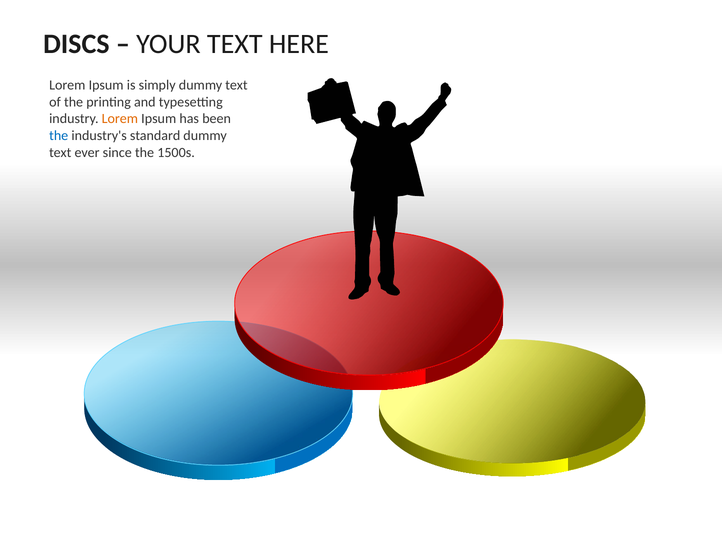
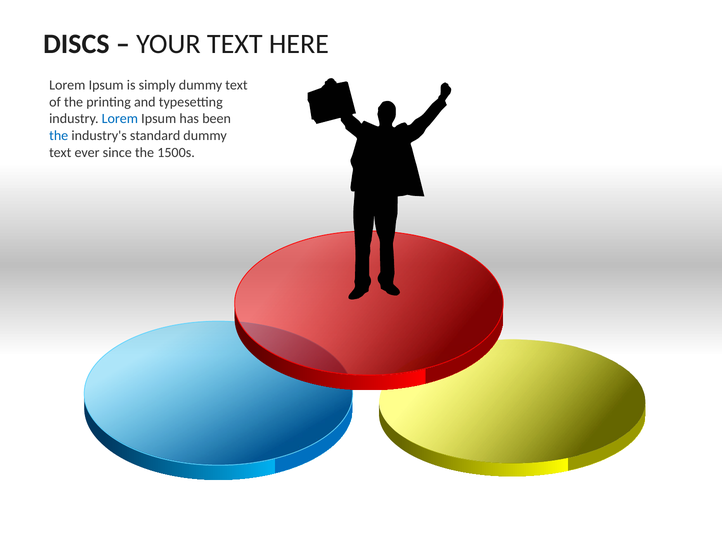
Lorem at (120, 119) colour: orange -> blue
